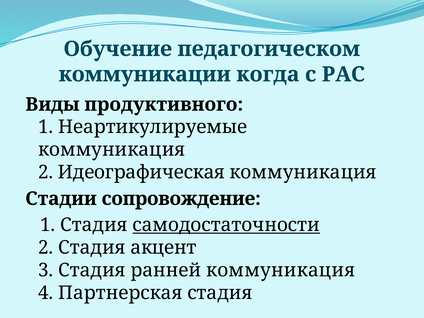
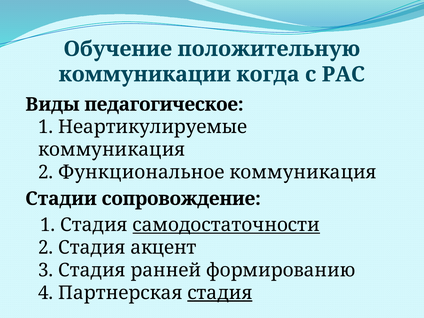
педагогическом: педагогическом -> положительную
продуктивного: продуктивного -> педагогическое
Идеографическая: Идеографическая -> Функциональное
ранней коммуникация: коммуникация -> формированию
стадия at (220, 293) underline: none -> present
